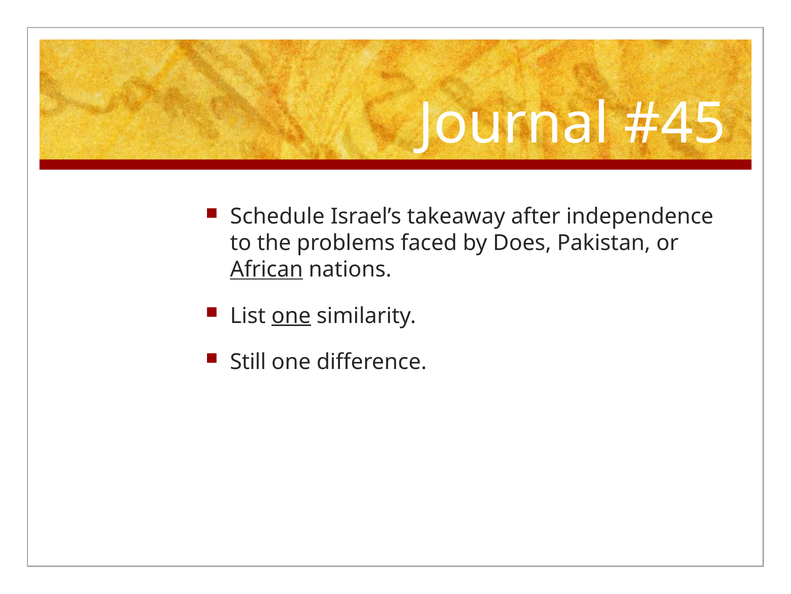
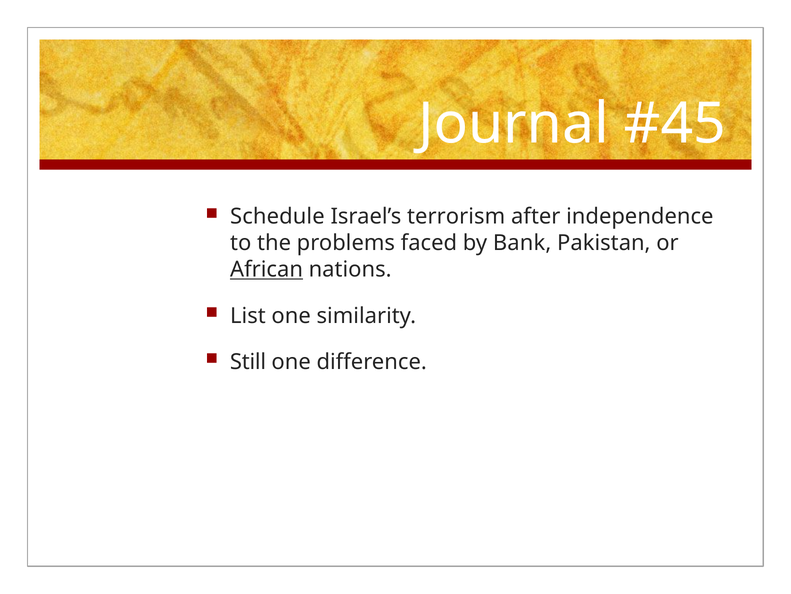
takeaway: takeaway -> terrorism
Does: Does -> Bank
one at (291, 315) underline: present -> none
